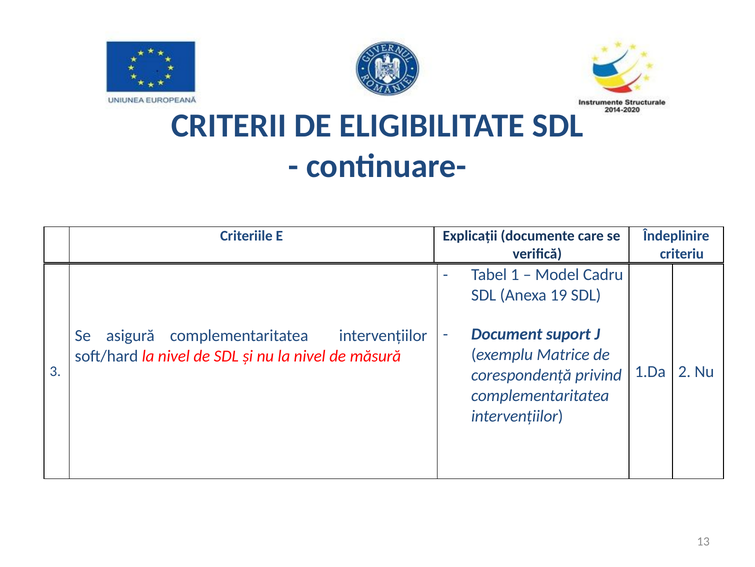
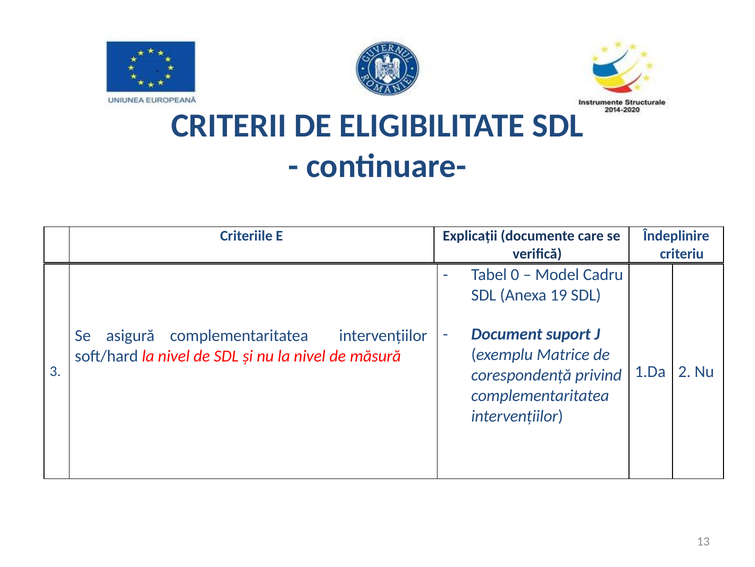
1: 1 -> 0
